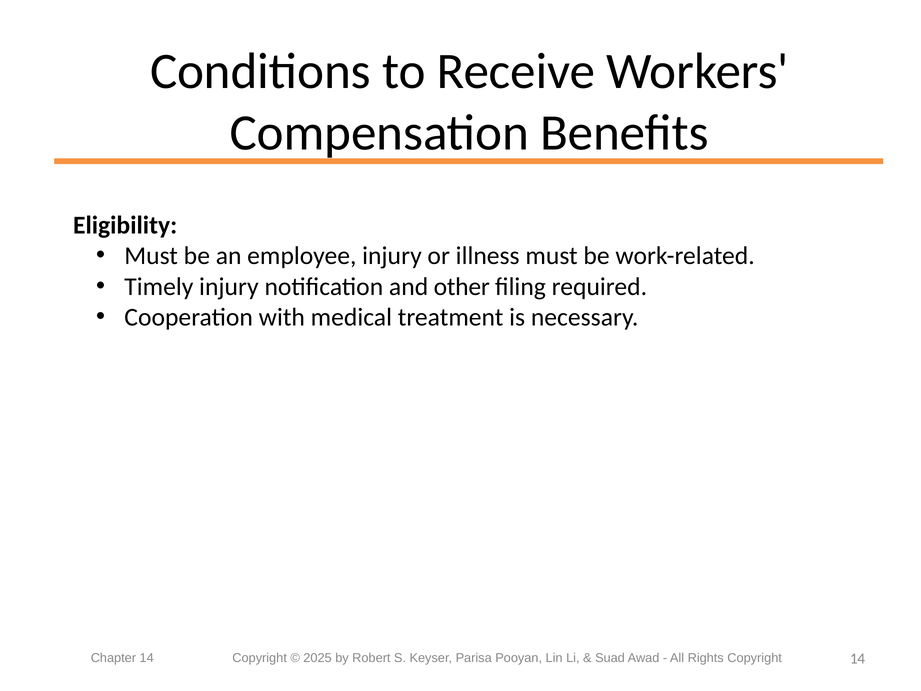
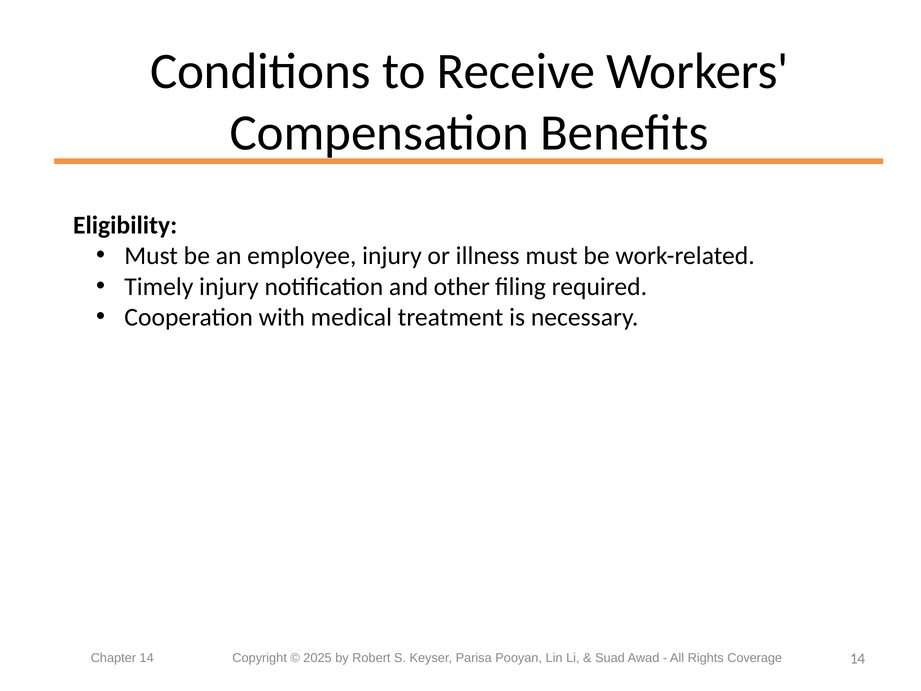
Rights Copyright: Copyright -> Coverage
